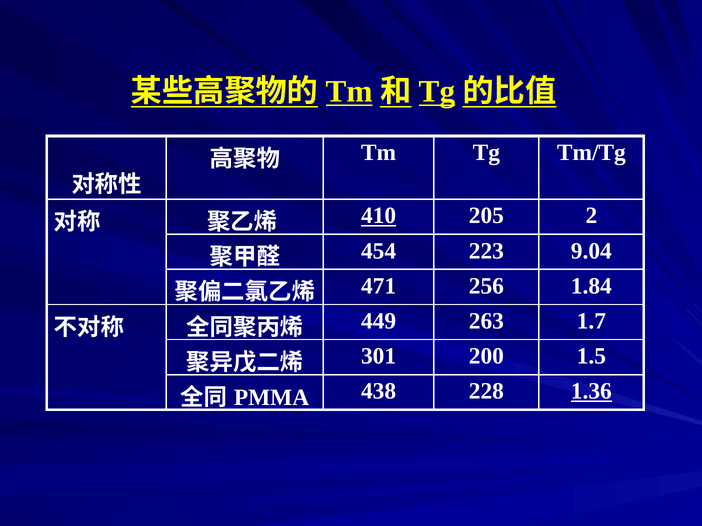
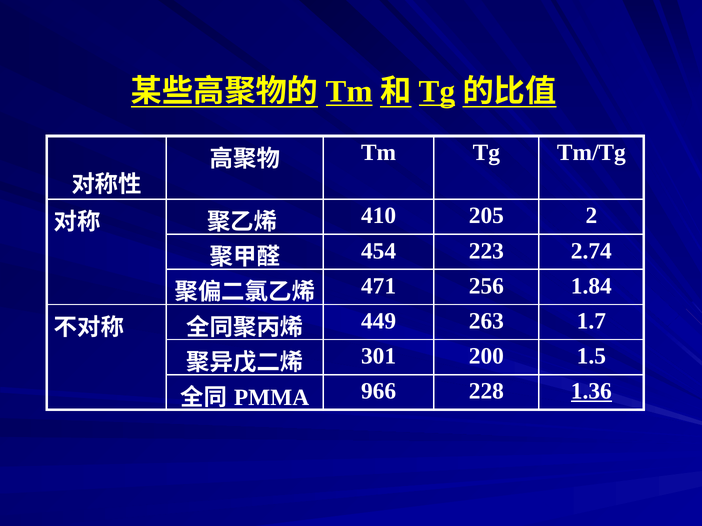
410 underline: present -> none
9.04: 9.04 -> 2.74
438: 438 -> 966
